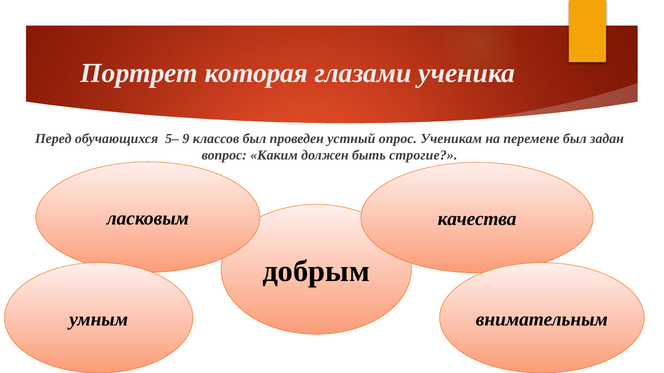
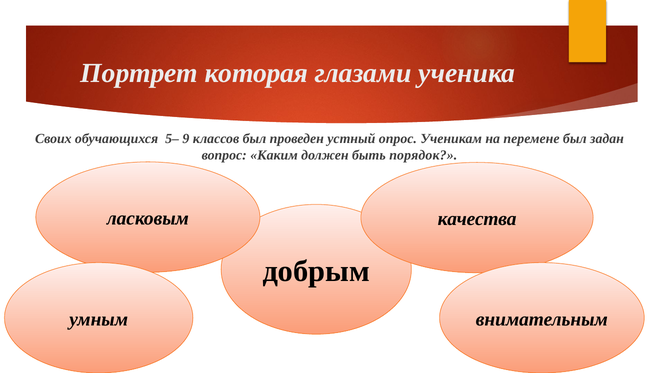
Перед: Перед -> Своих
строгие: строгие -> порядок
